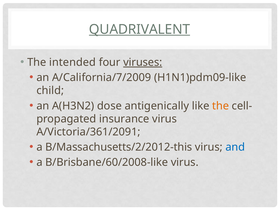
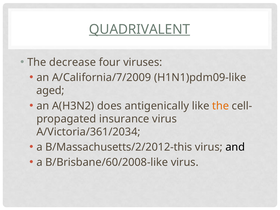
intended: intended -> decrease
viruses underline: present -> none
child: child -> aged
dose: dose -> does
A/Victoria/361/2091: A/Victoria/361/2091 -> A/Victoria/361/2034
and colour: blue -> black
